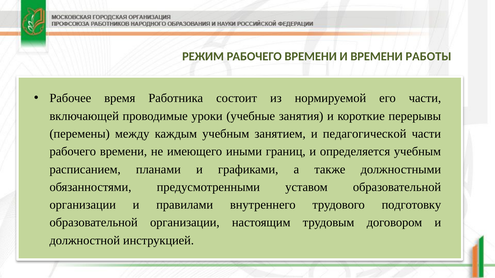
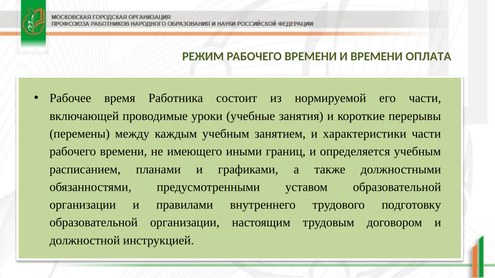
РАБОТЫ: РАБОТЫ -> ОПЛАТА
педагогической: педагогической -> характеристики
